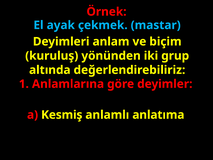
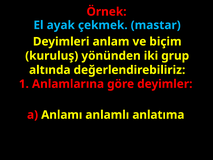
Kesmiş: Kesmiş -> Anlamı
